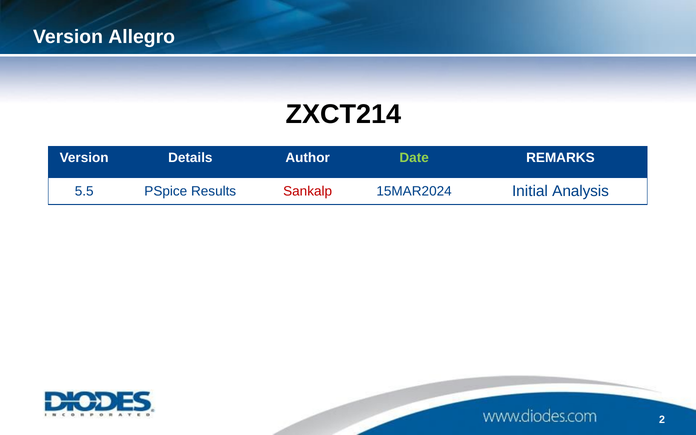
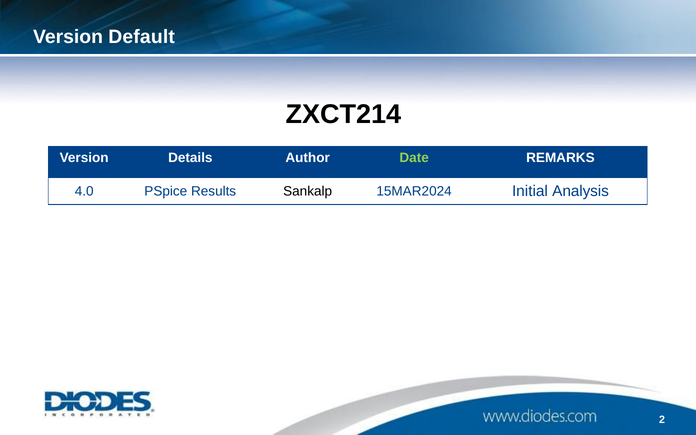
Allegro: Allegro -> Default
5.5: 5.5 -> 4.0
Sankalp colour: red -> black
